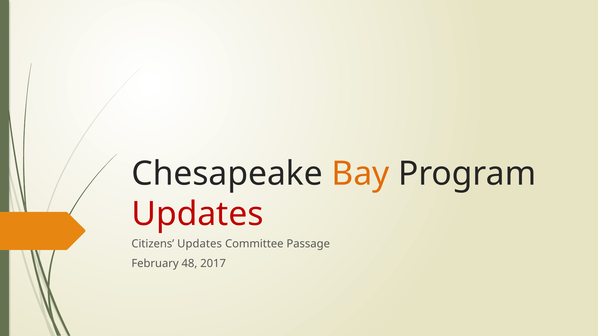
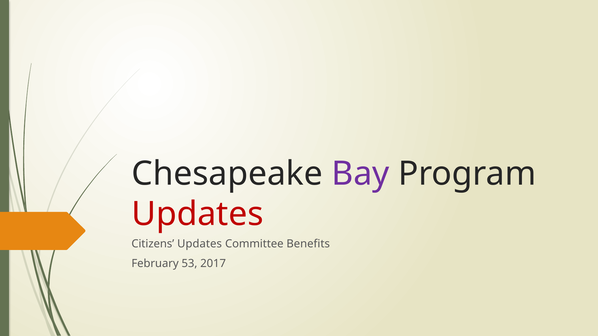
Bay colour: orange -> purple
Passage: Passage -> Benefits
48: 48 -> 53
